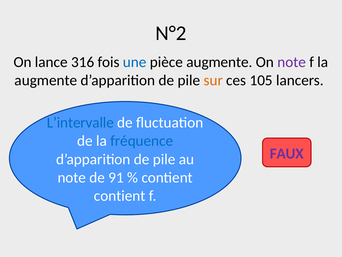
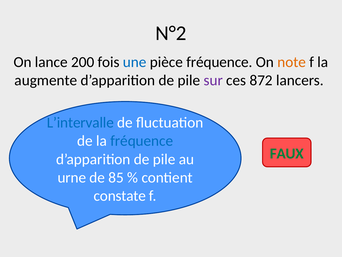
316: 316 -> 200
pièce augmente: augmente -> fréquence
note at (292, 62) colour: purple -> orange
sur colour: orange -> purple
105: 105 -> 872
FAUX colour: purple -> green
note at (72, 177): note -> urne
91: 91 -> 85
contient at (120, 195): contient -> constate
